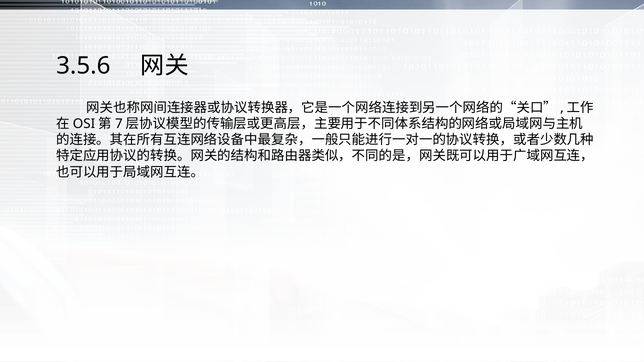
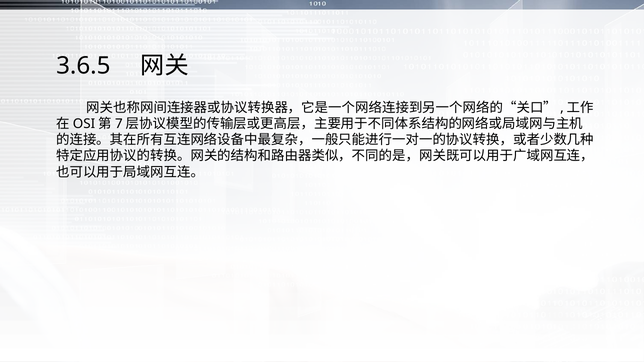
3.5.6: 3.5.6 -> 3.6.5
